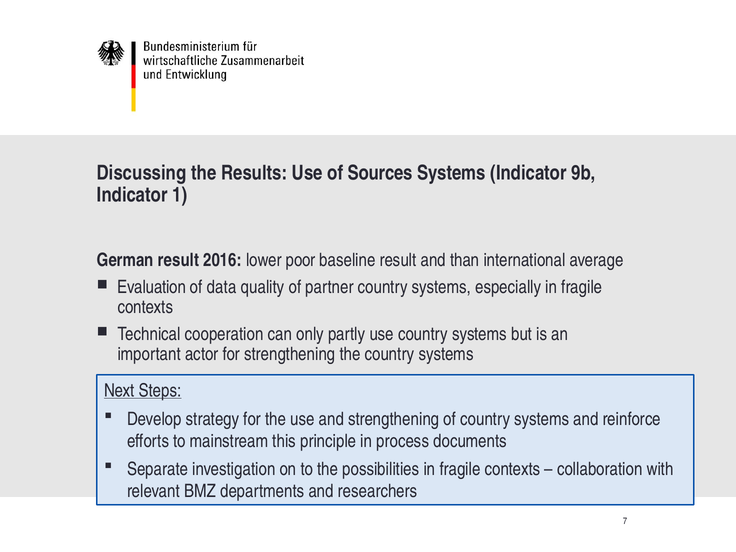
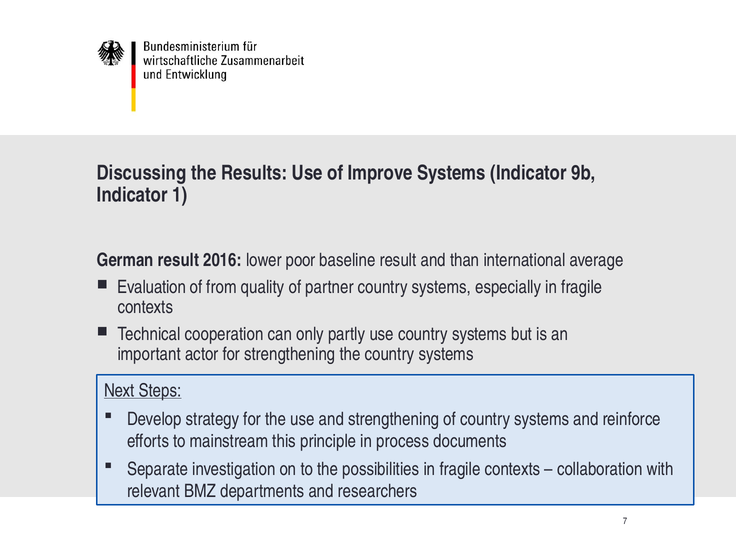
Sources: Sources -> Improve
data: data -> from
